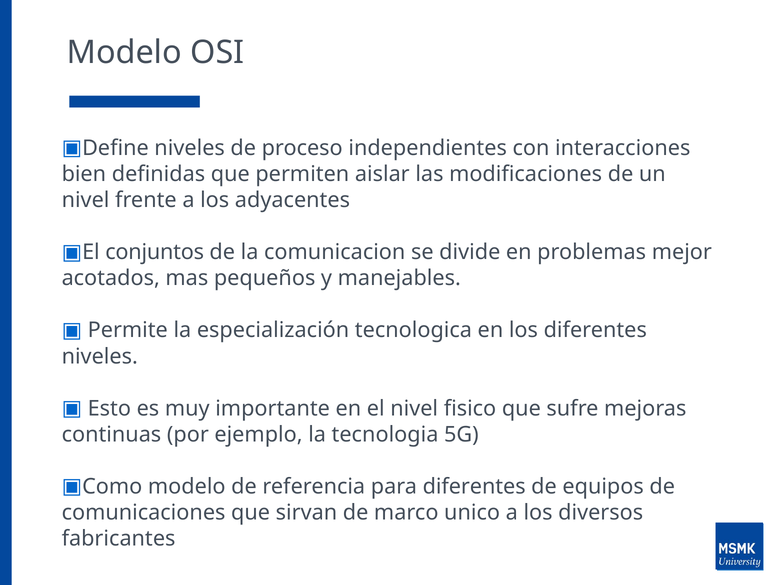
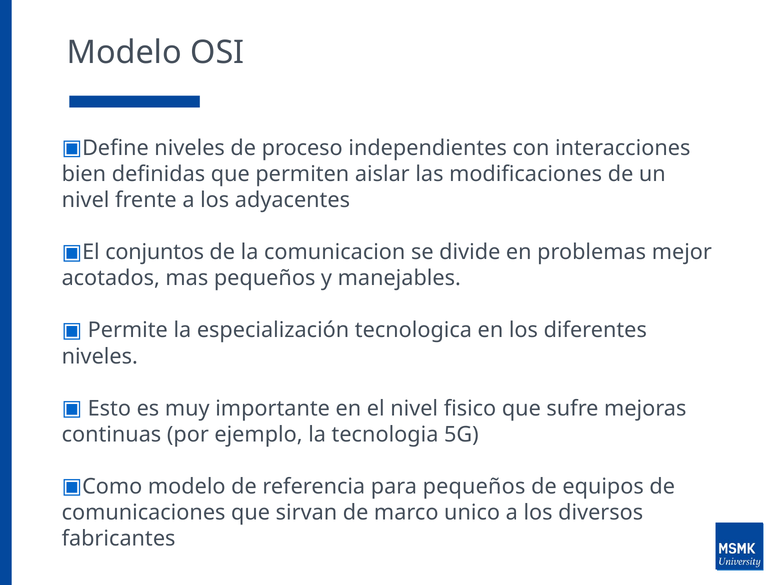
para diferentes: diferentes -> pequeños
